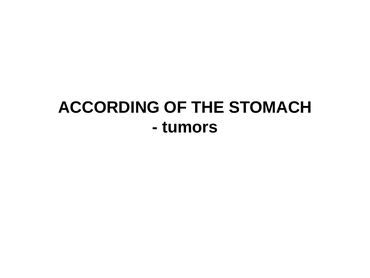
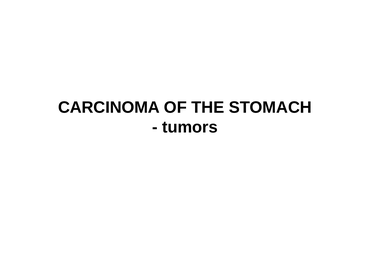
ACCORDING: ACCORDING -> CARCINOMA
